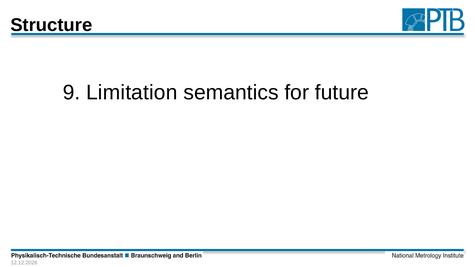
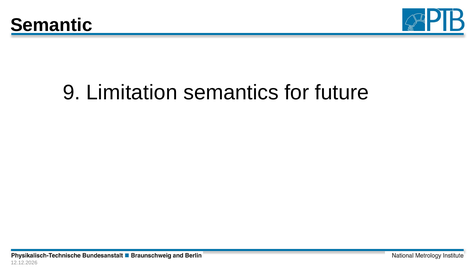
Structure: Structure -> Semantic
